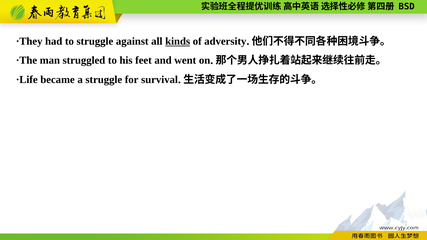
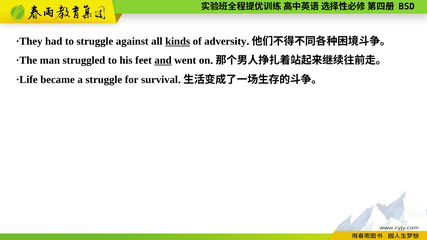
and underline: none -> present
